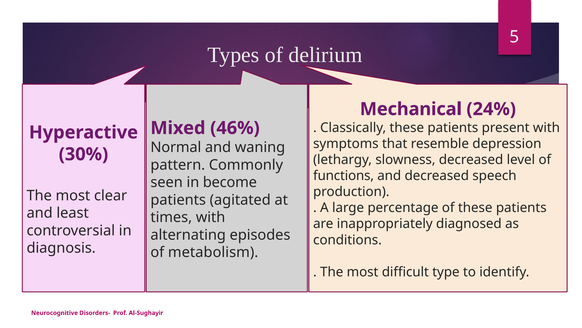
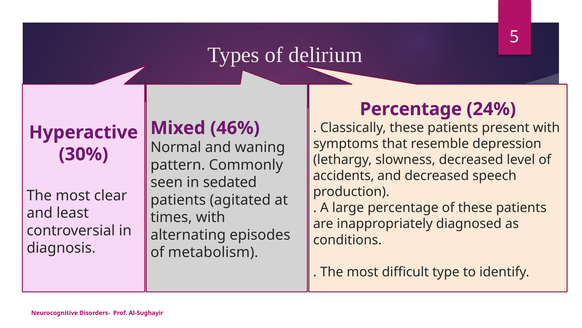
Mechanical at (411, 109): Mechanical -> Percentage
functions: functions -> accidents
become: become -> sedated
